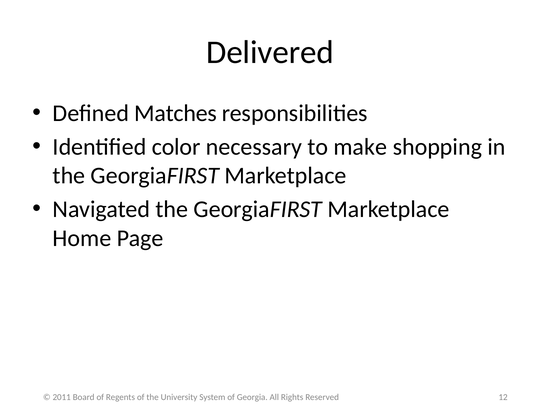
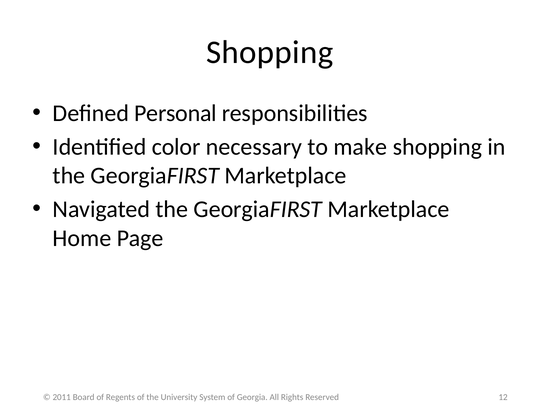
Delivered at (270, 52): Delivered -> Shopping
Matches: Matches -> Personal
